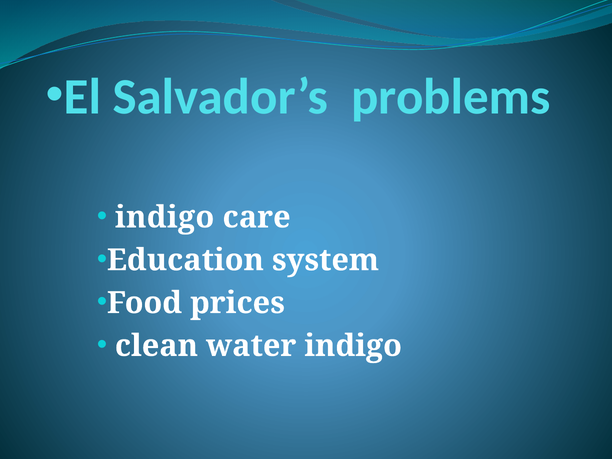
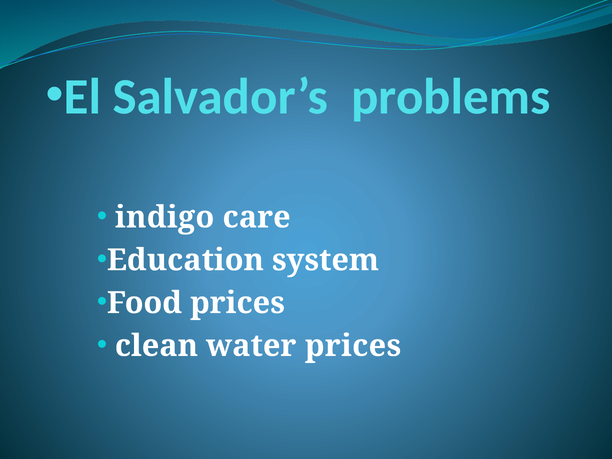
water indigo: indigo -> prices
